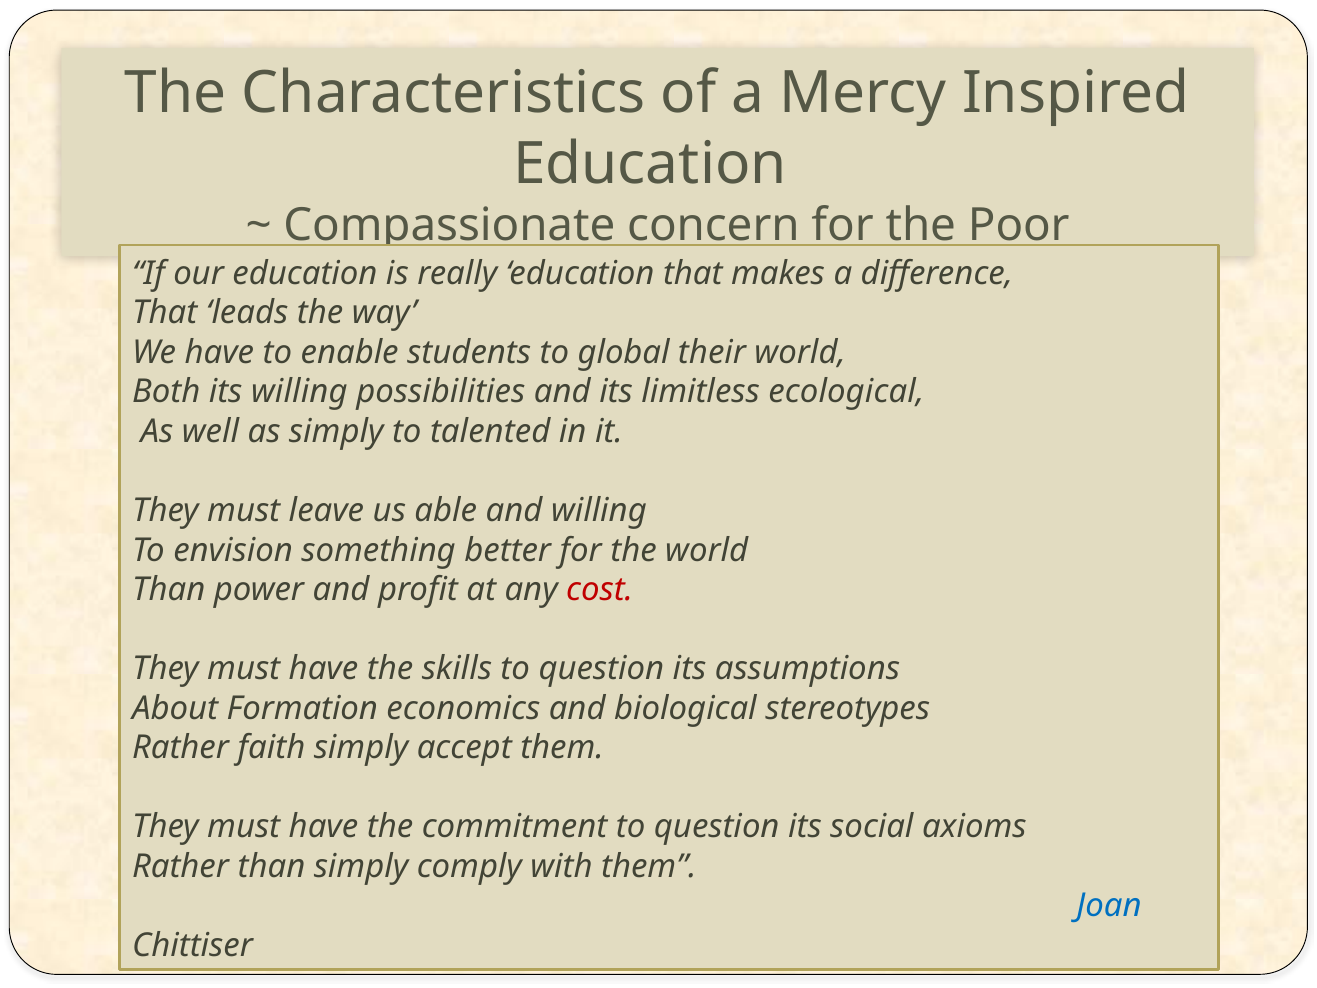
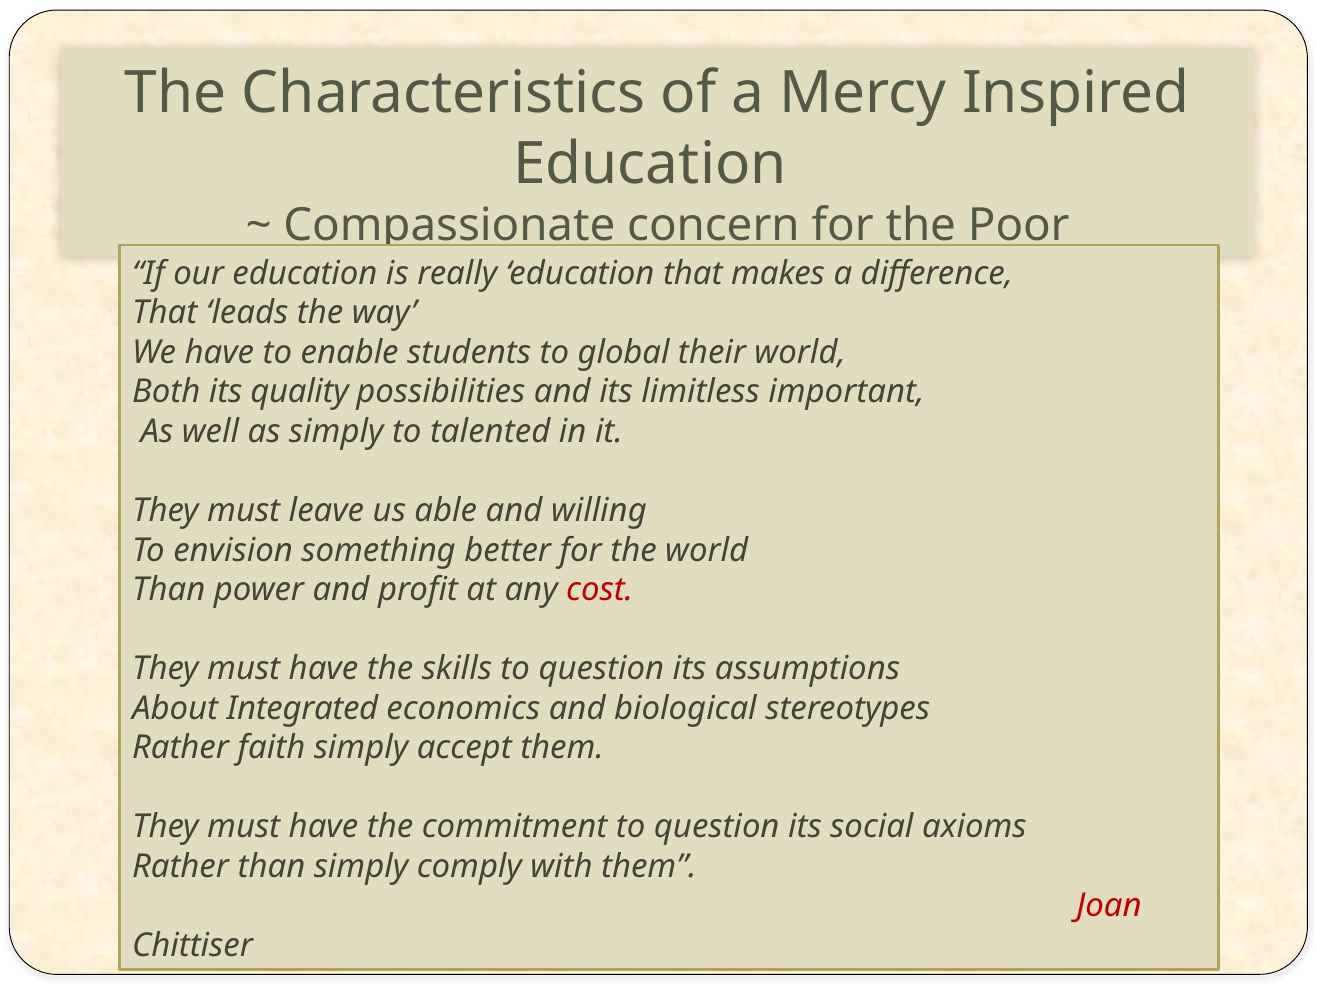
its willing: willing -> quality
ecological: ecological -> important
Formation: Formation -> Integrated
Joan colour: blue -> red
